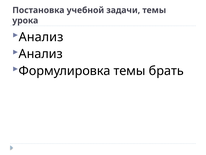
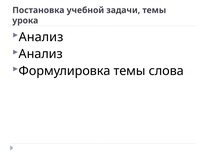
брать: брать -> слова
